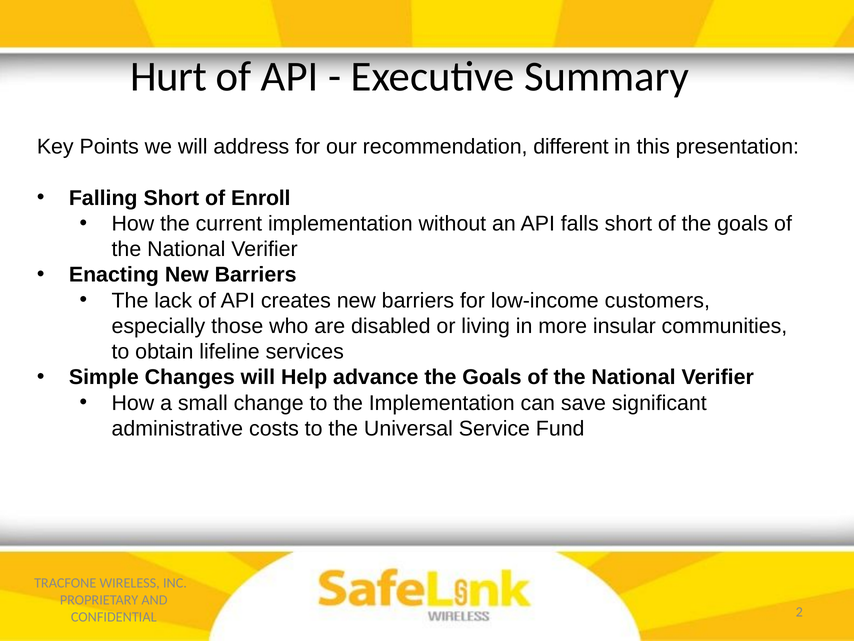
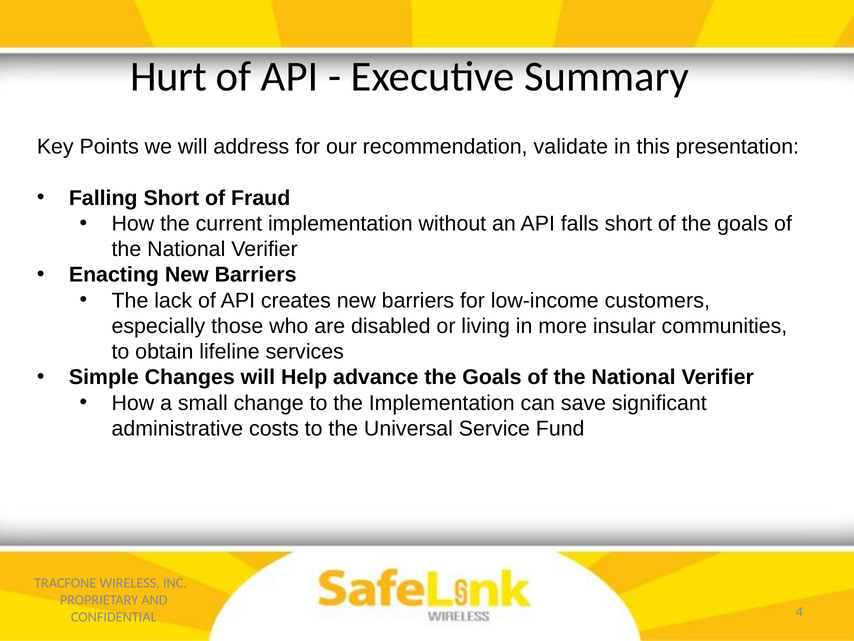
different: different -> validate
Enroll: Enroll -> Fraud
2: 2 -> 4
